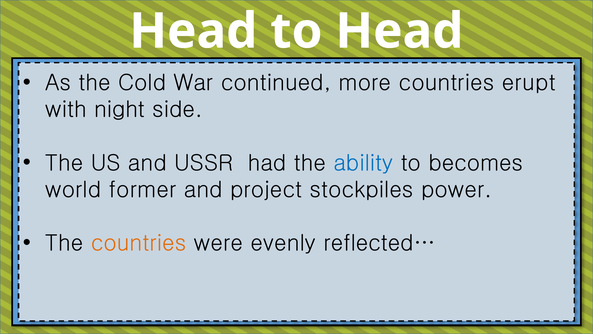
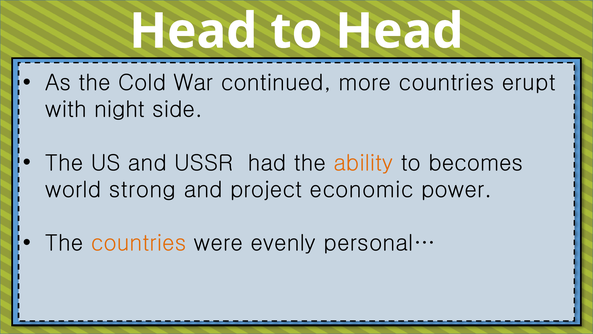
ability colour: blue -> orange
former: former -> strong
stockpiles: stockpiles -> economic
reflected…: reflected… -> personal…
